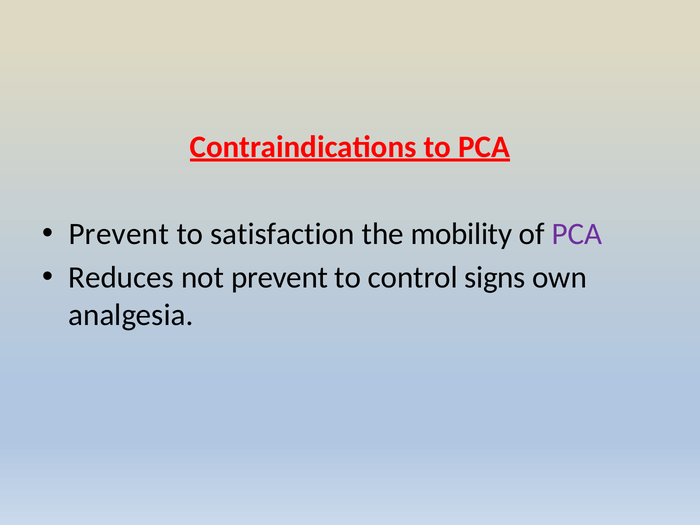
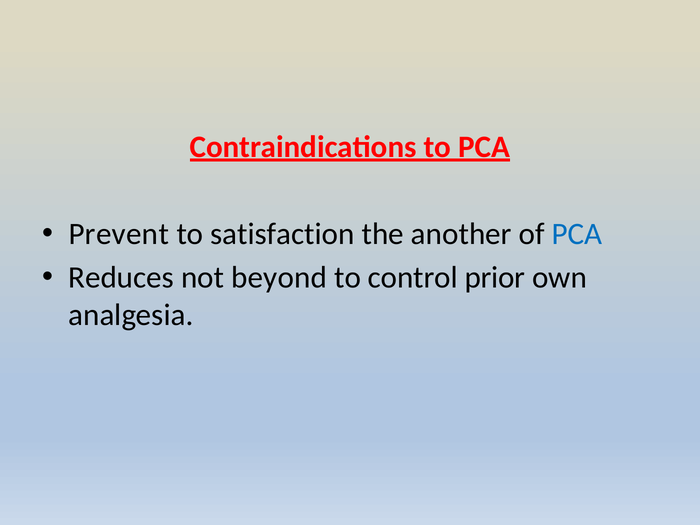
mobility: mobility -> another
PCA at (577, 234) colour: purple -> blue
not prevent: prevent -> beyond
signs: signs -> prior
